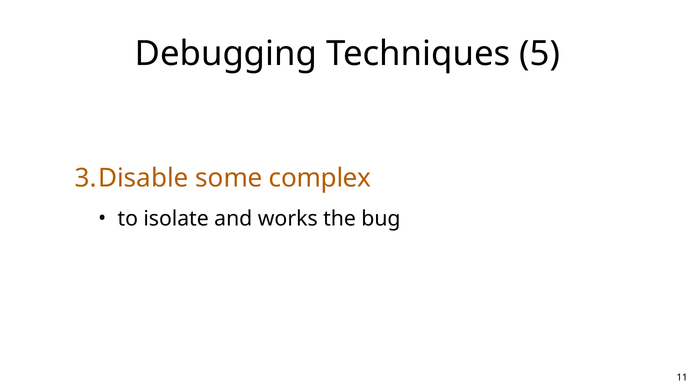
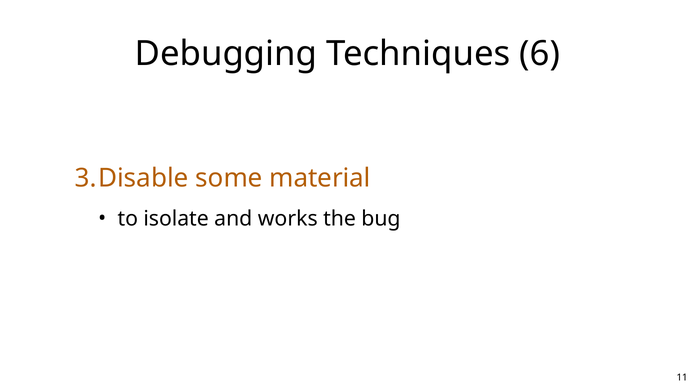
5: 5 -> 6
complex: complex -> material
